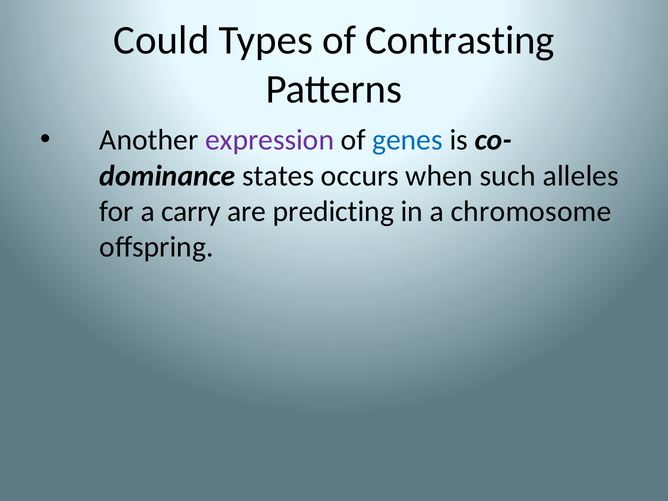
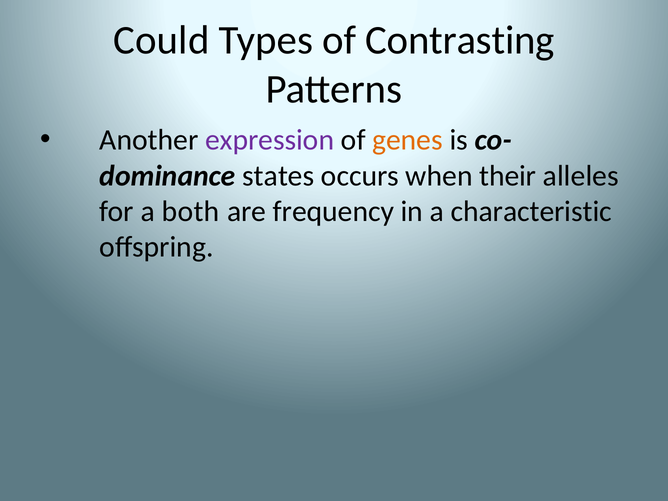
genes colour: blue -> orange
such: such -> their
carry: carry -> both
predicting: predicting -> frequency
chromosome: chromosome -> characteristic
